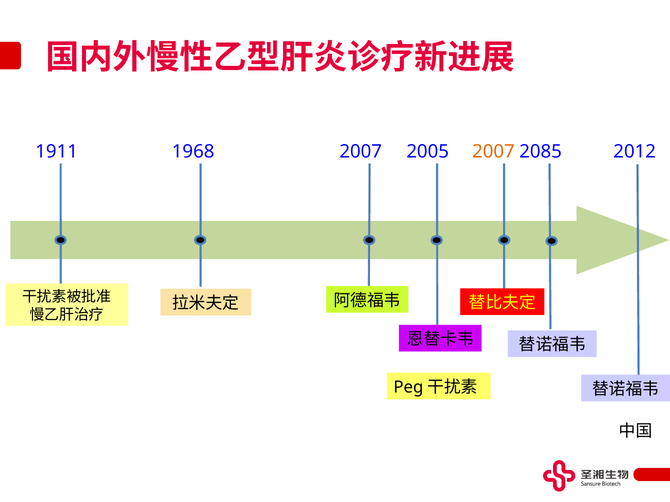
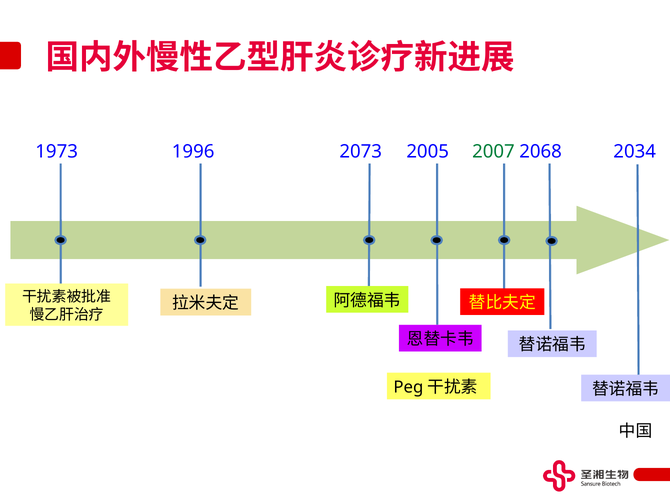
1911: 1911 -> 1973
1968: 1968 -> 1996
2007 at (361, 152): 2007 -> 2073
2007 at (493, 152) colour: orange -> green
2085: 2085 -> 2068
2012: 2012 -> 2034
